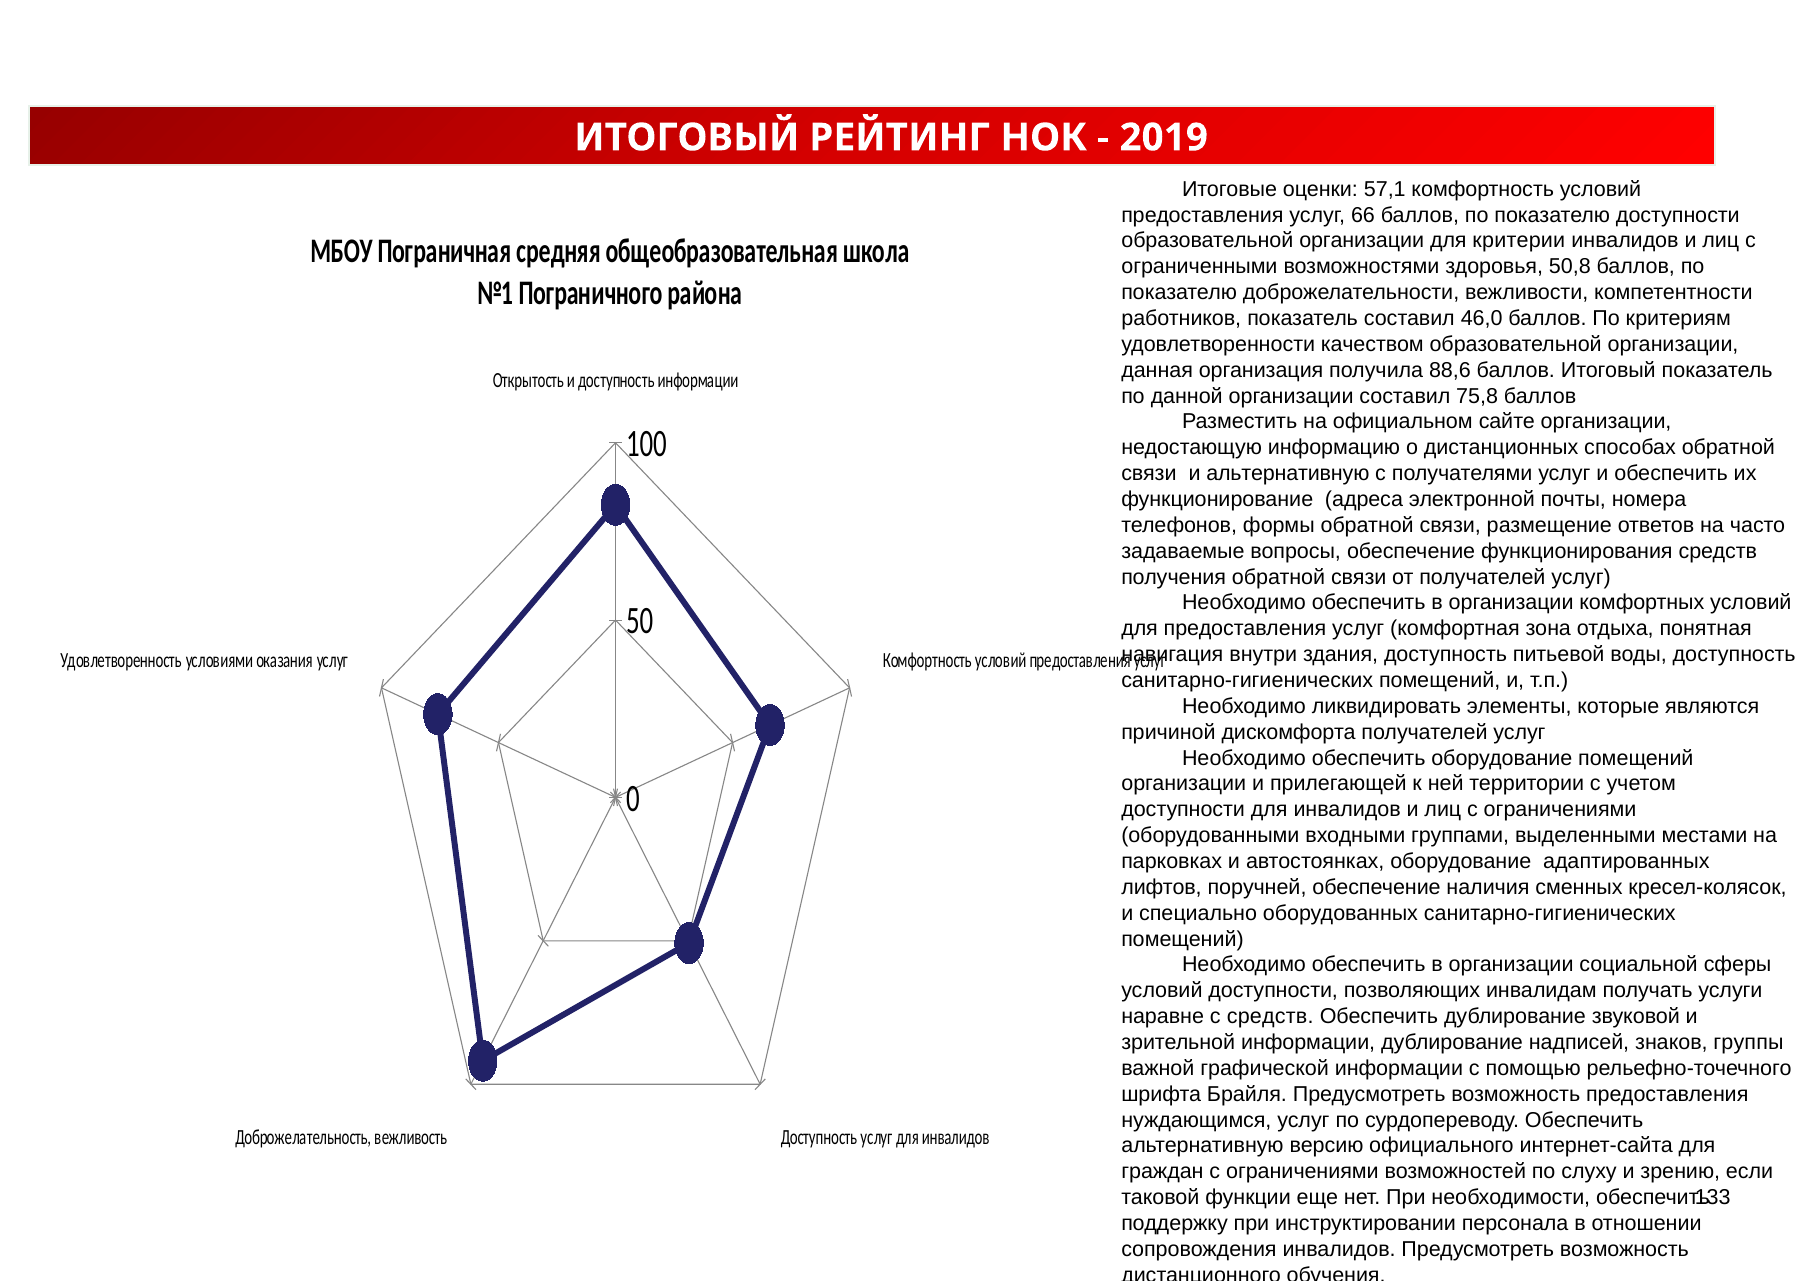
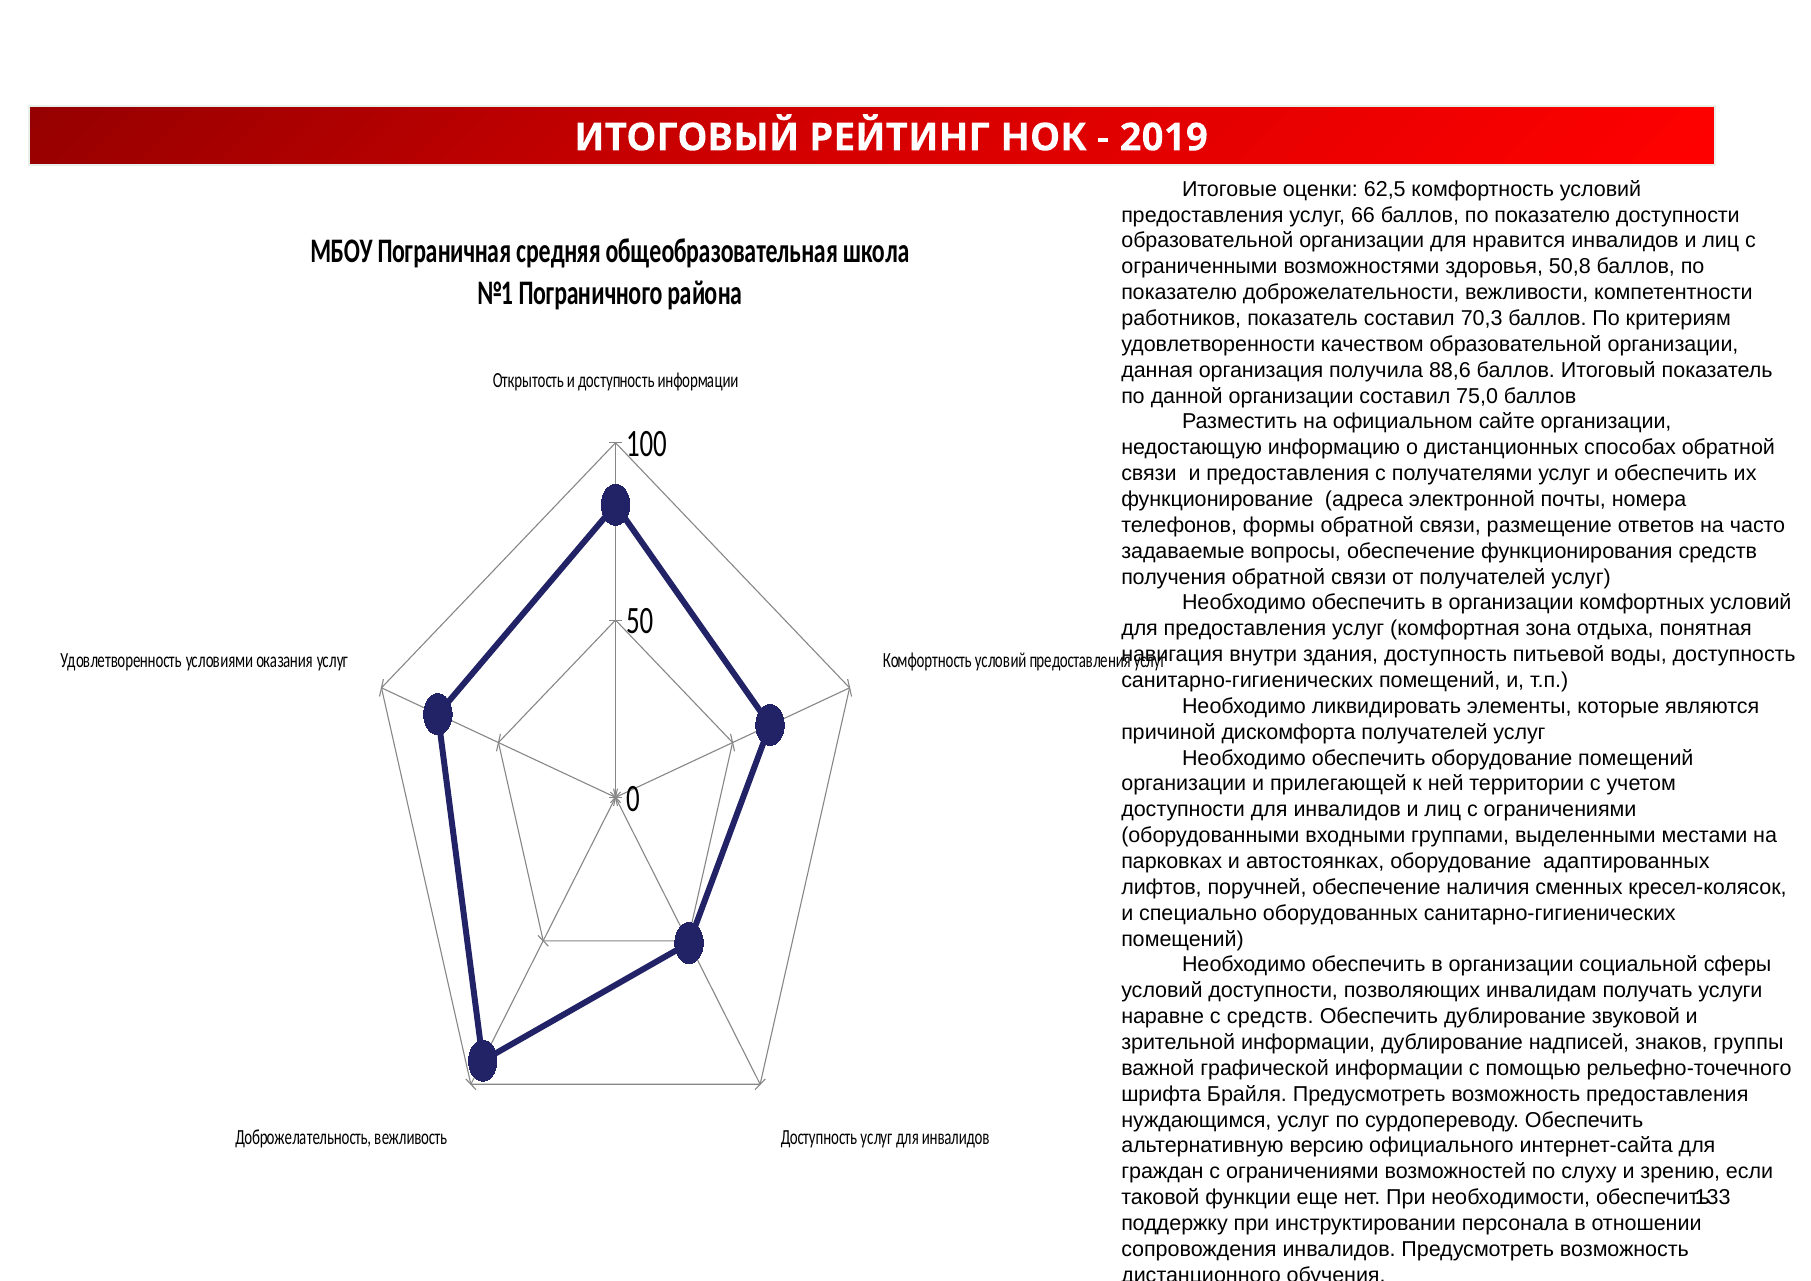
57,1: 57,1 -> 62,5
критерии: критерии -> нравится
46,0: 46,0 -> 70,3
75,8: 75,8 -> 75,0
и альтернативную: альтернативную -> предоставления
